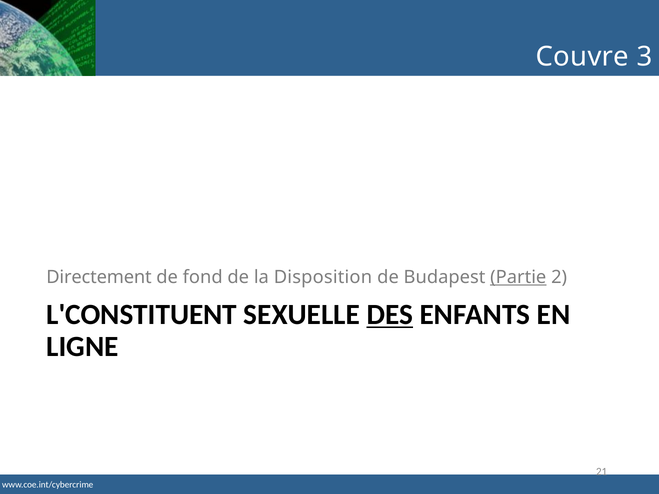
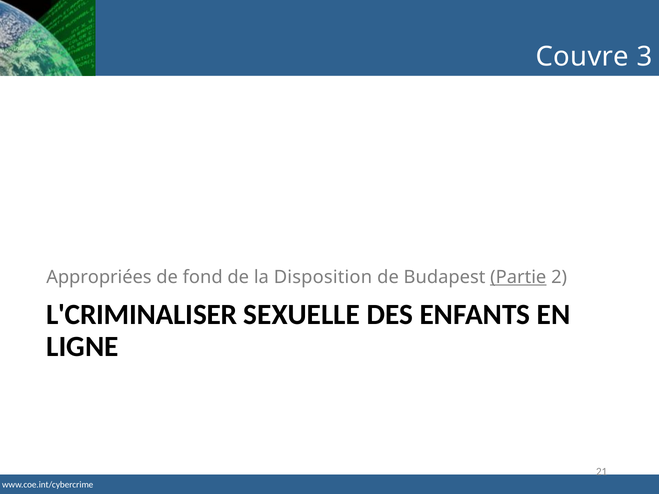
Directement: Directement -> Appropriées
L'CONSTITUENT: L'CONSTITUENT -> L'CRIMINALISER
DES underline: present -> none
